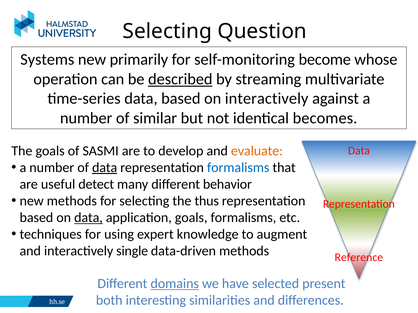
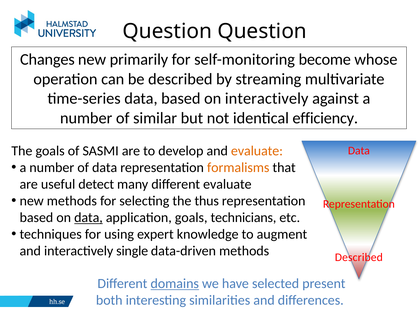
Selecting at (167, 31): Selecting -> Question
Systems: Systems -> Changes
described at (180, 79) underline: present -> none
becomes: becomes -> efficiency
data at (105, 168) underline: present -> none
formalisms at (238, 168) colour: blue -> orange
different behavior: behavior -> evaluate
goals formalisms: formalisms -> technicians
Reference at (359, 258): Reference -> Described
